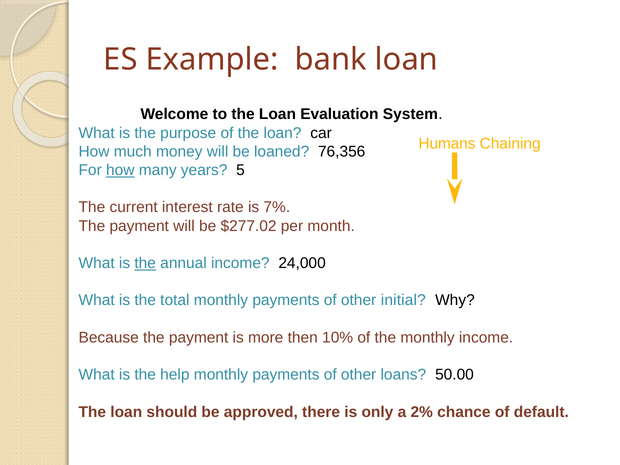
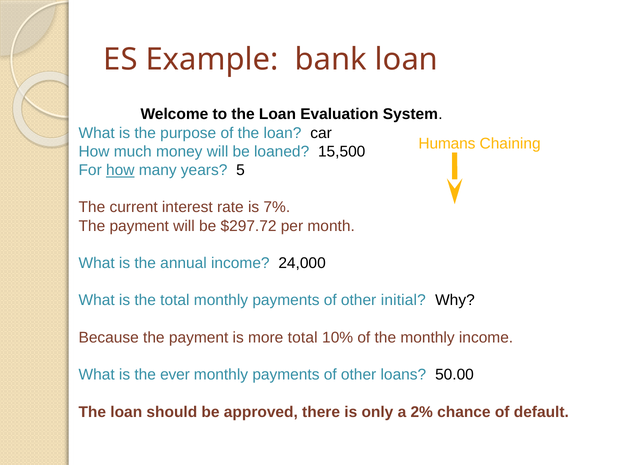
76,356: 76,356 -> 15,500
$277.02: $277.02 -> $297.72
the at (145, 263) underline: present -> none
more then: then -> total
help: help -> ever
